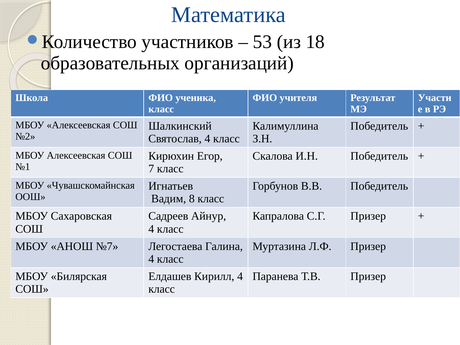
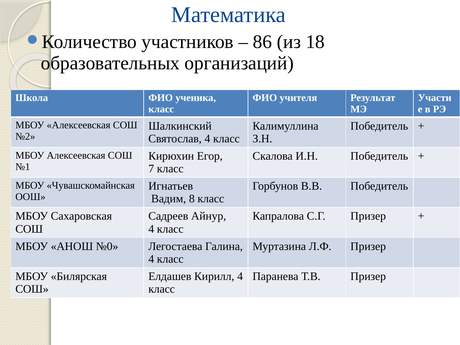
53: 53 -> 86
№7: №7 -> №0
